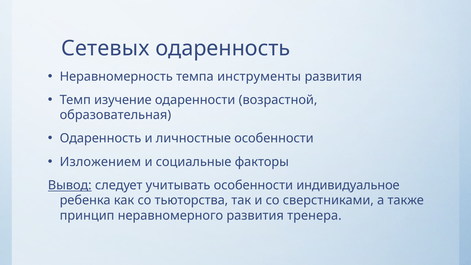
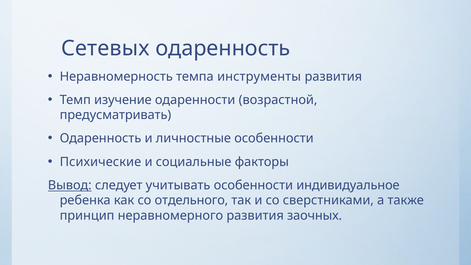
образовательная: образовательная -> предусматривать
Изложением: Изложением -> Психические
тьюторства: тьюторства -> отдельного
тренера: тренера -> заочных
